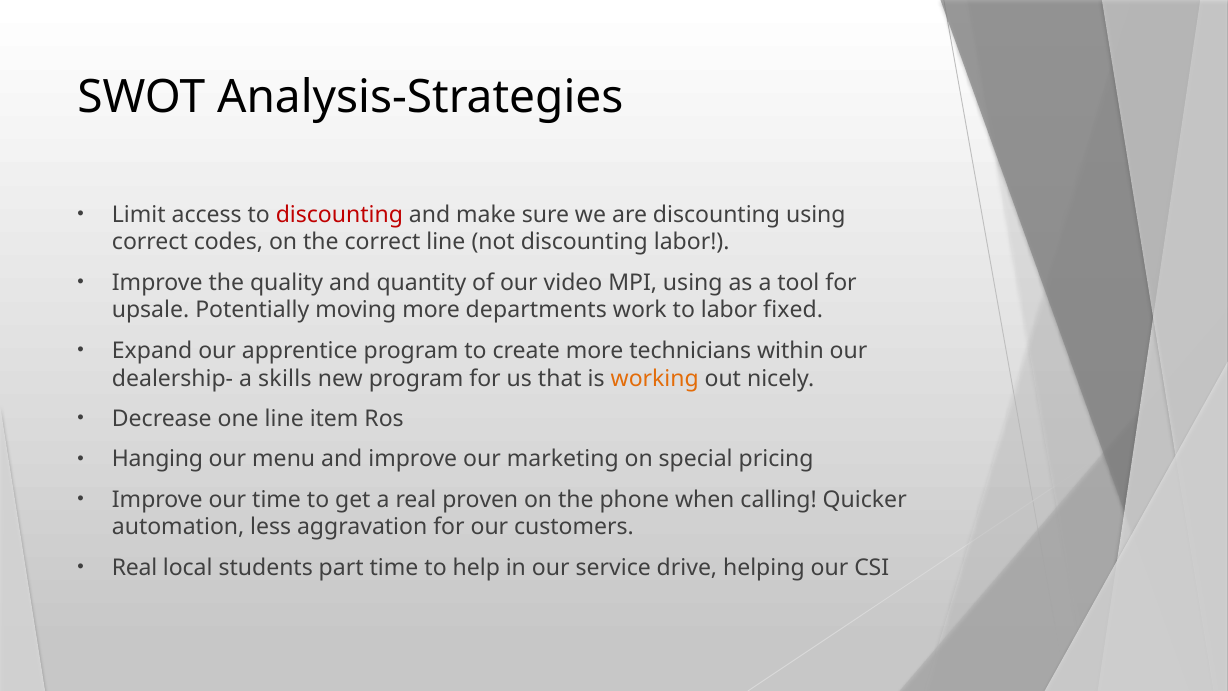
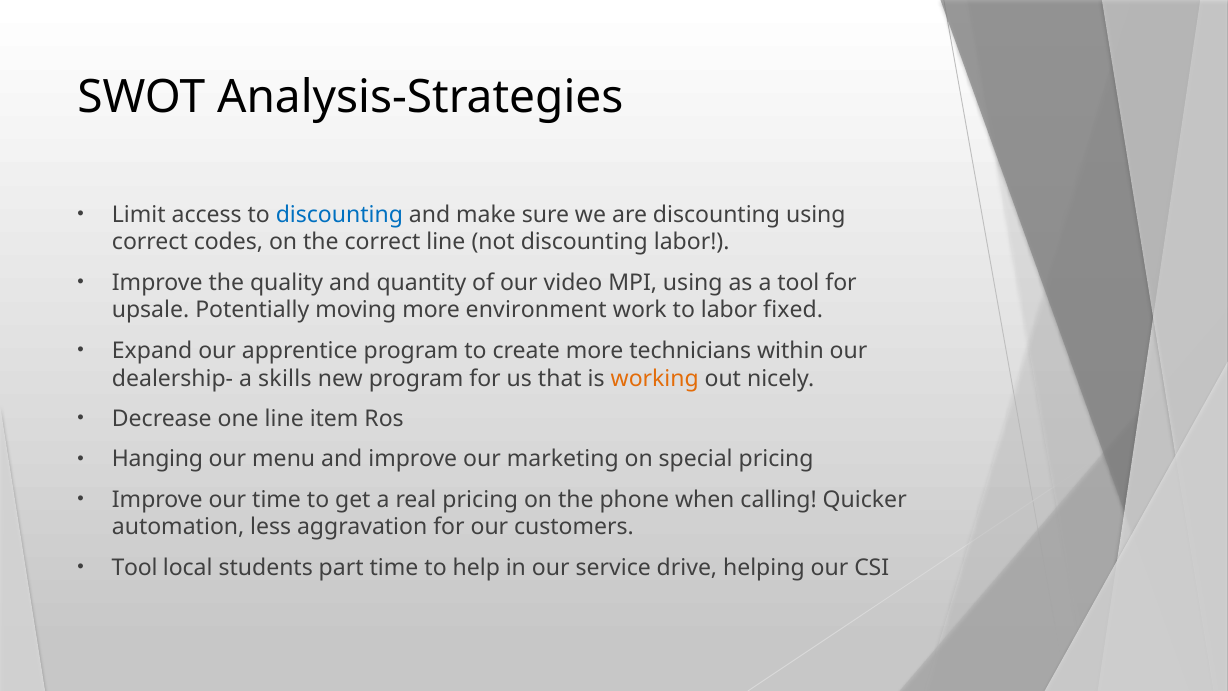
discounting at (339, 215) colour: red -> blue
departments: departments -> environment
real proven: proven -> pricing
Real at (135, 568): Real -> Tool
